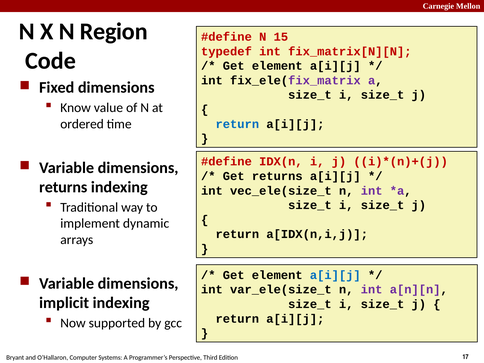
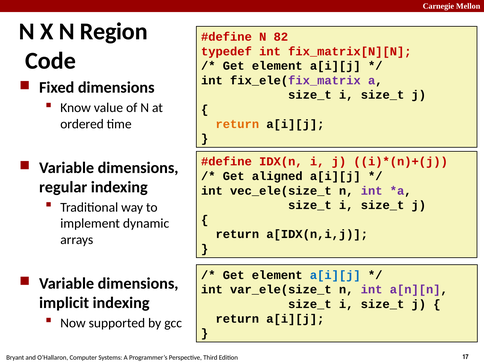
15: 15 -> 82
return at (237, 124) colour: blue -> orange
Get returns: returns -> aligned
returns at (63, 187): returns -> regular
